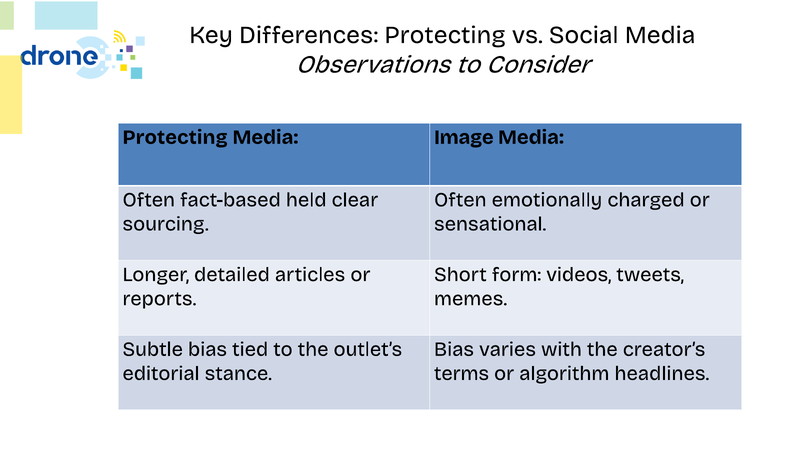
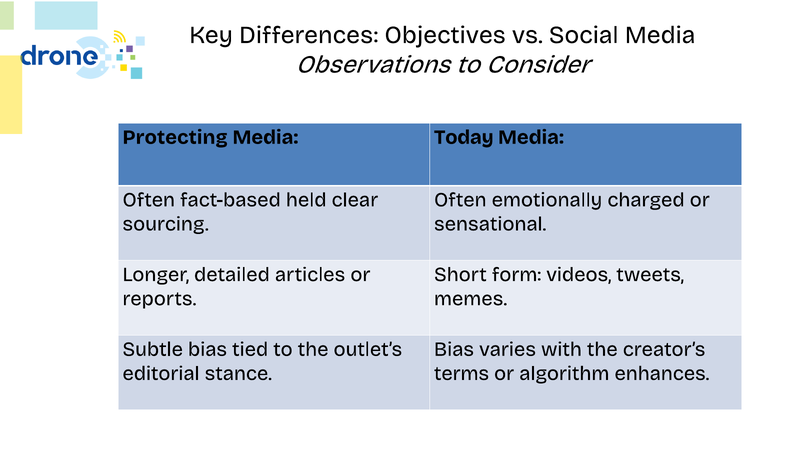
Differences Protecting: Protecting -> Objectives
Image: Image -> Today
headlines: headlines -> enhances
